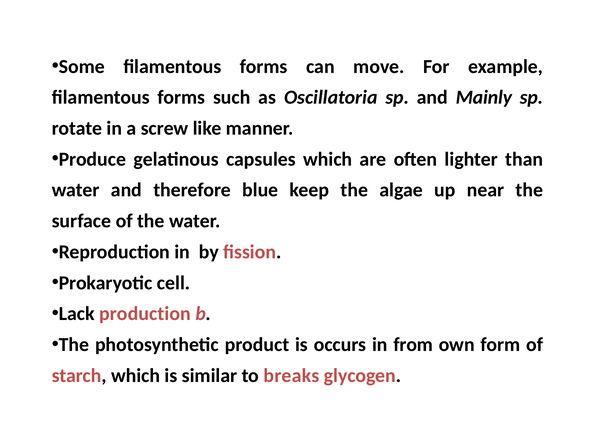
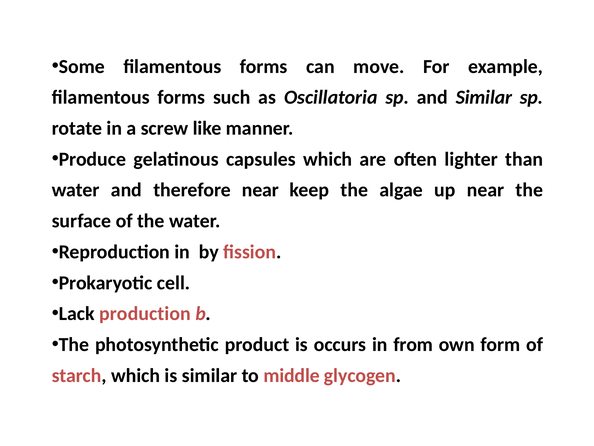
and Mainly: Mainly -> Similar
therefore blue: blue -> near
breaks: breaks -> middle
